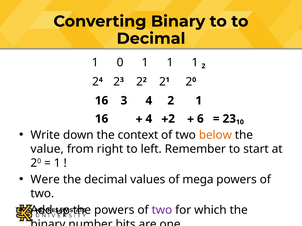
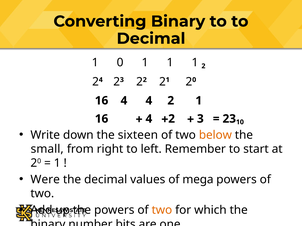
16 3: 3 -> 4
6: 6 -> 3
context: context -> sixteen
value: value -> small
two at (162, 211) colour: purple -> orange
